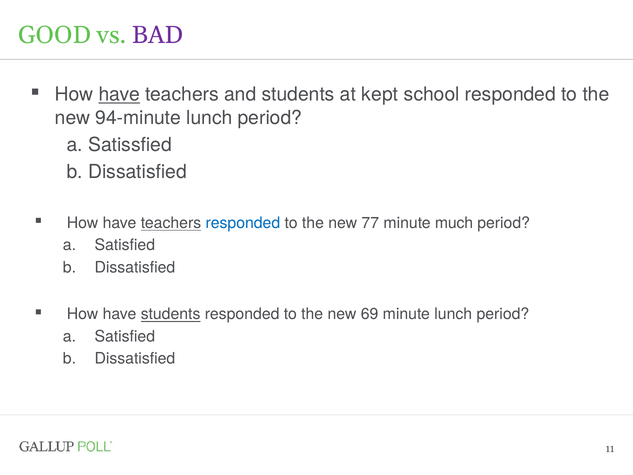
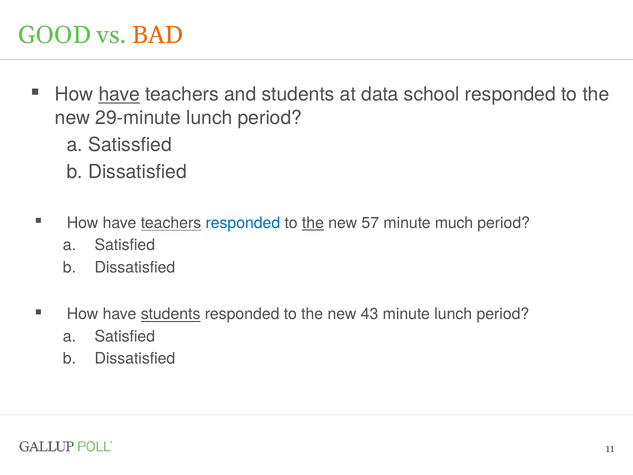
BAD colour: purple -> orange
kept: kept -> data
94-minute: 94-minute -> 29-minute
the at (313, 223) underline: none -> present
77: 77 -> 57
69: 69 -> 43
